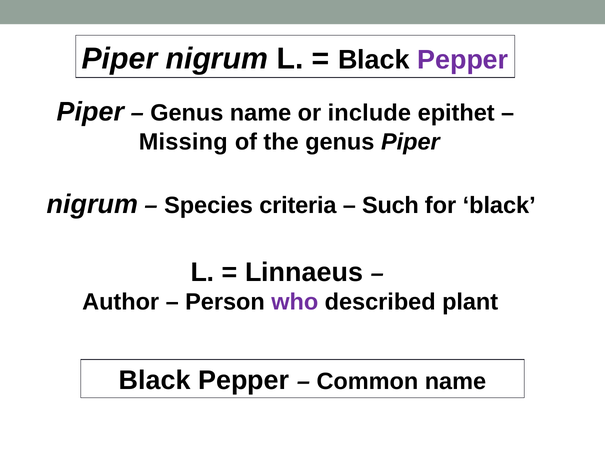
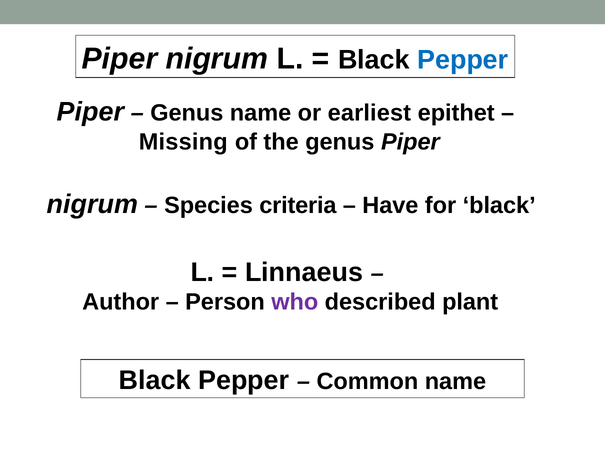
Pepper at (463, 60) colour: purple -> blue
include: include -> earliest
Such: Such -> Have
